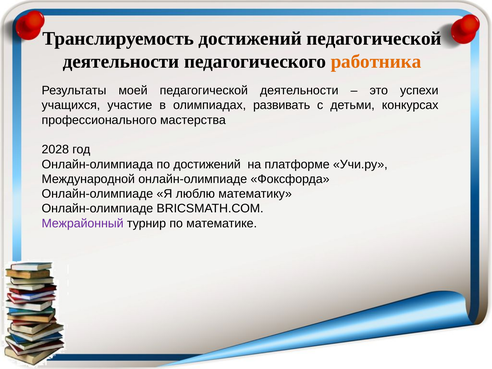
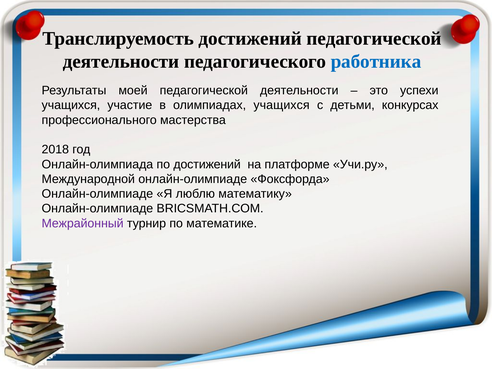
работника colour: orange -> blue
олимпиадах развивать: развивать -> учащихся
2028: 2028 -> 2018
